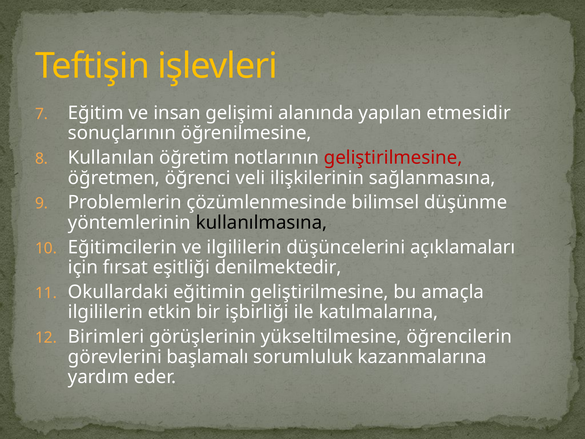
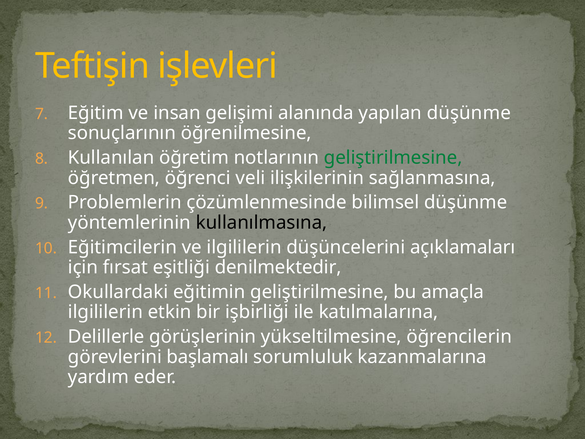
yapılan etmesidir: etmesidir -> düşünme
geliştirilmesine at (393, 158) colour: red -> green
Birimleri: Birimleri -> Delillerle
